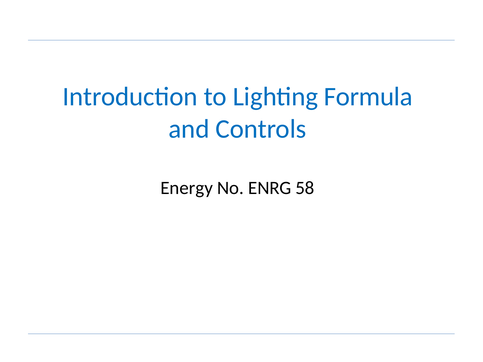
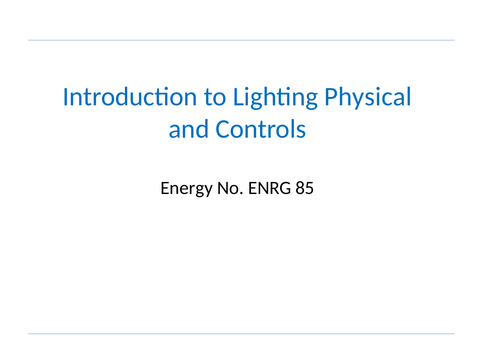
Formula: Formula -> Physical
58: 58 -> 85
